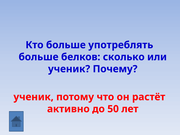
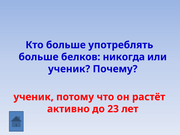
сколько: сколько -> никогда
50: 50 -> 23
